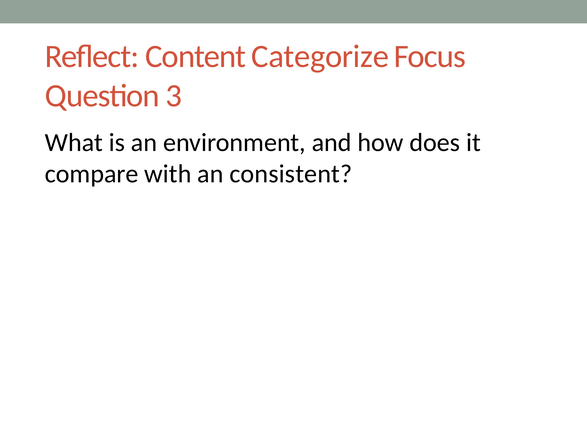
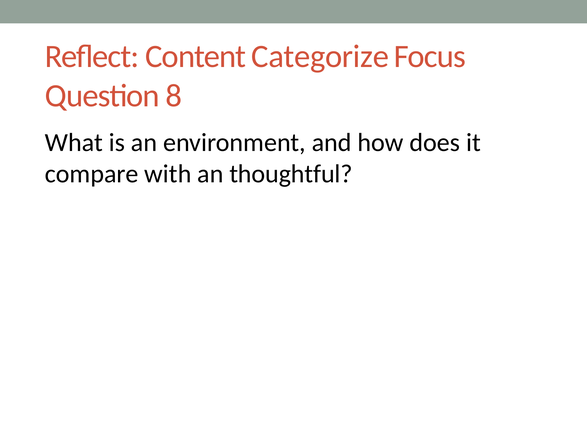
3: 3 -> 8
consistent: consistent -> thoughtful
